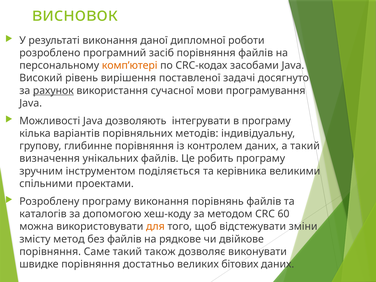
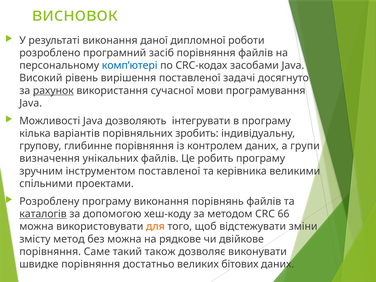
комп’ютері colour: orange -> blue
методів: методів -> зробить
а такий: такий -> групи
інструментом поділяється: поділяється -> поставленої
каталогів underline: none -> present
60: 60 -> 66
без файлів: файлів -> можна
